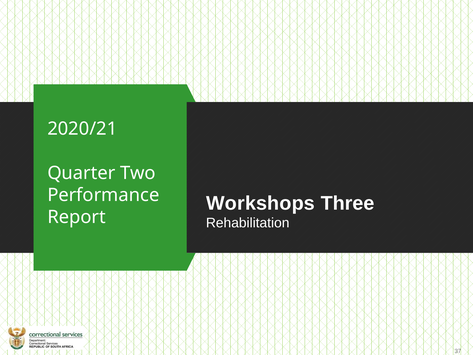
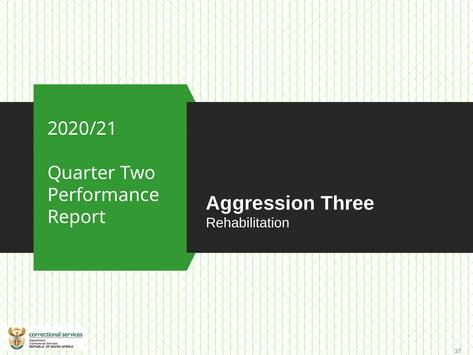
Workshops: Workshops -> Aggression
